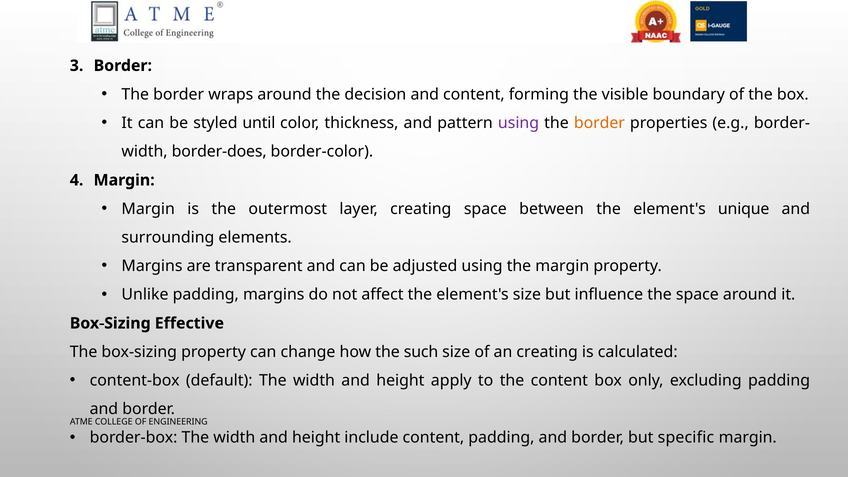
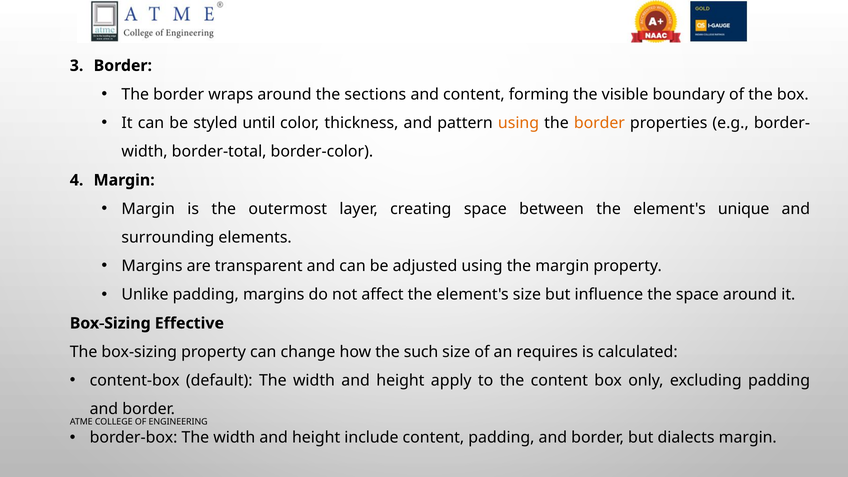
decision: decision -> sections
using at (519, 123) colour: purple -> orange
border-does: border-does -> border-total
an creating: creating -> requires
specific: specific -> dialects
